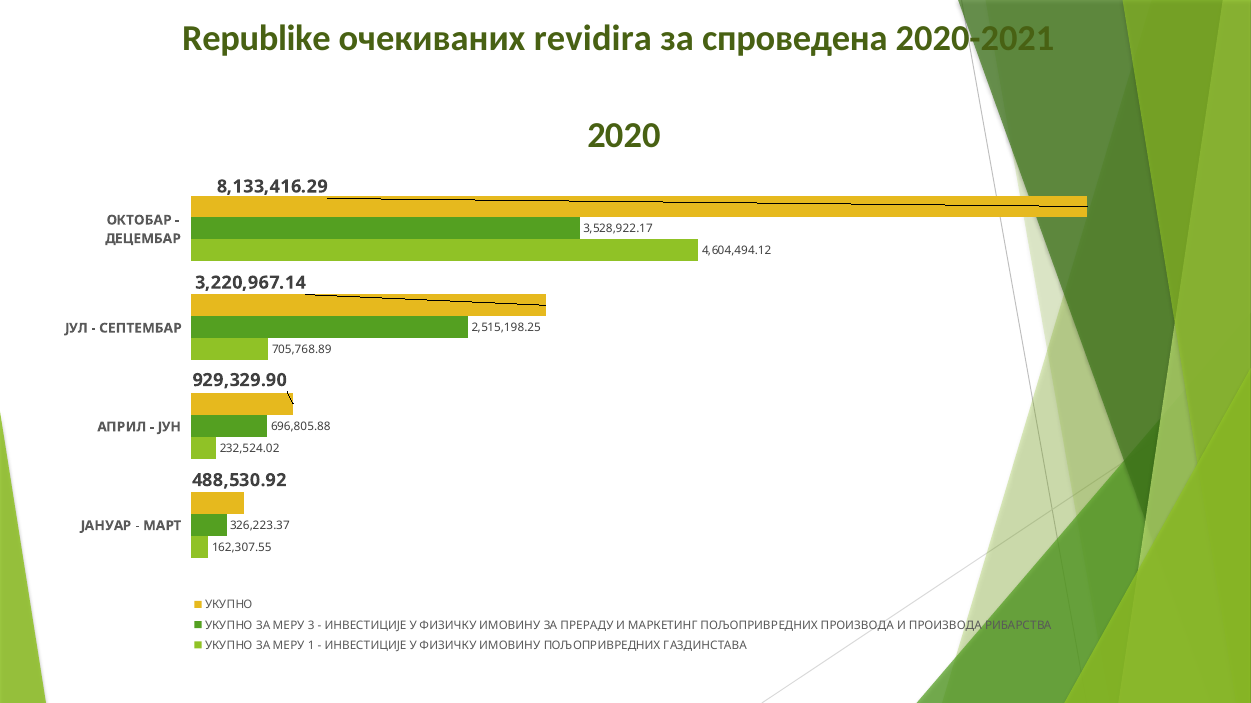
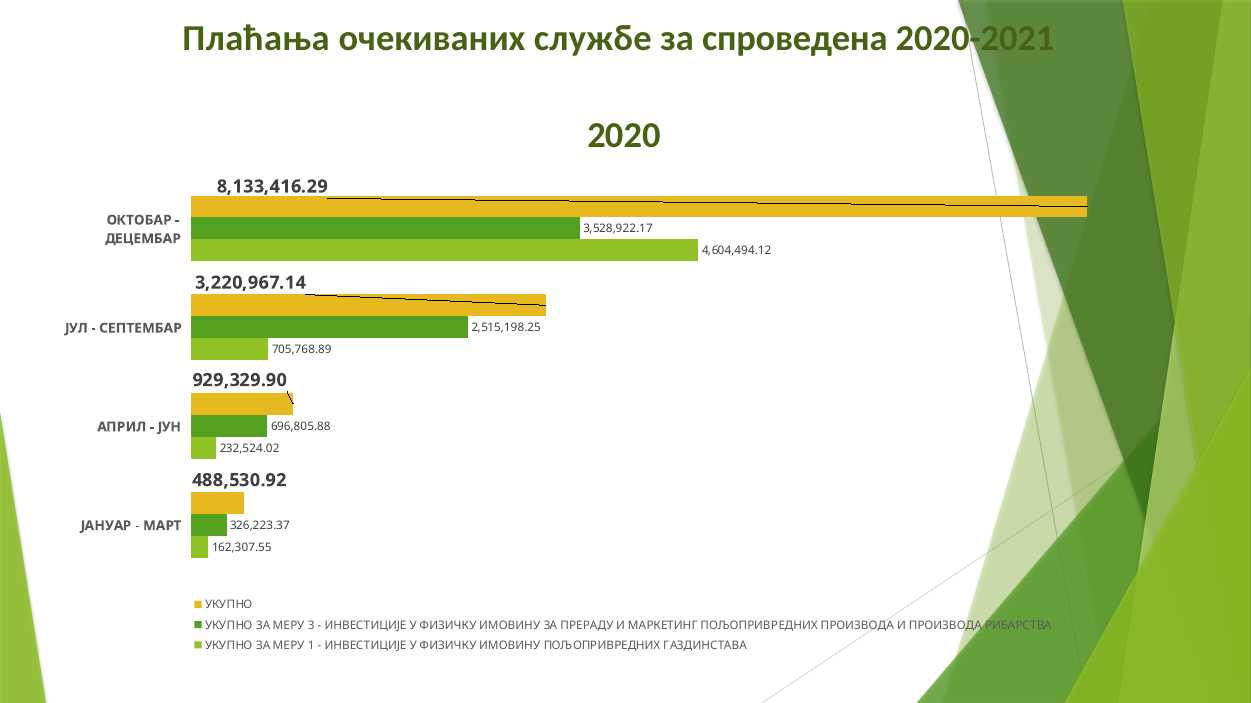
Republike: Republike -> Плаћања
revidira: revidira -> службе
